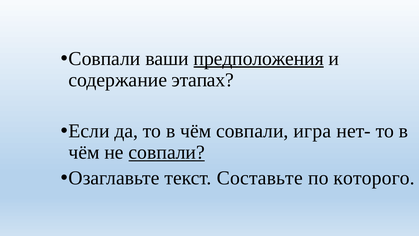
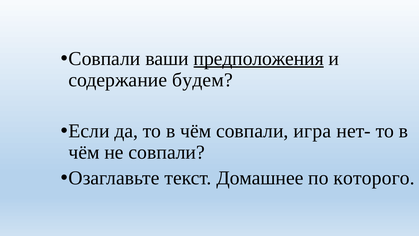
этапах: этапах -> будем
совпали at (167, 152) underline: present -> none
Составьте: Составьте -> Домашнее
